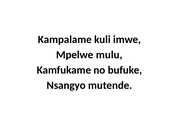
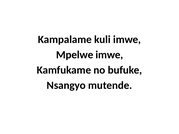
Mpelwe mulu: mulu -> imwe
